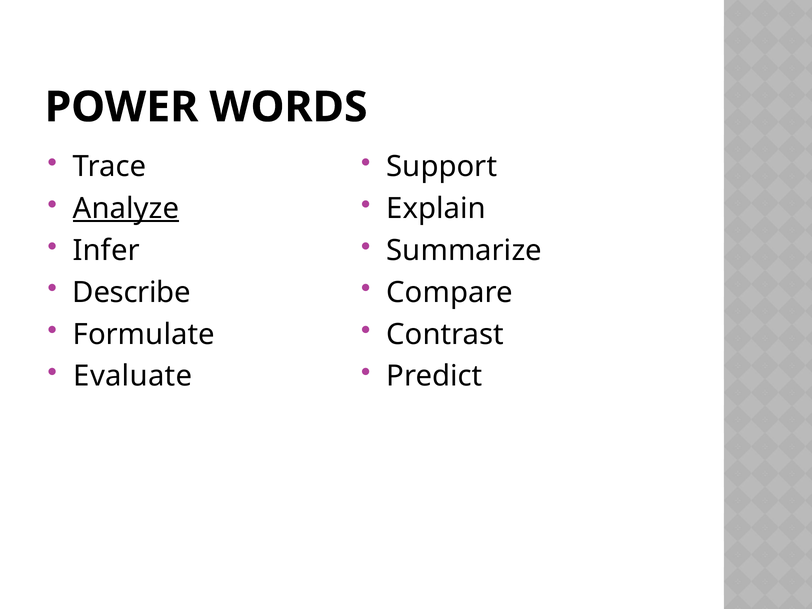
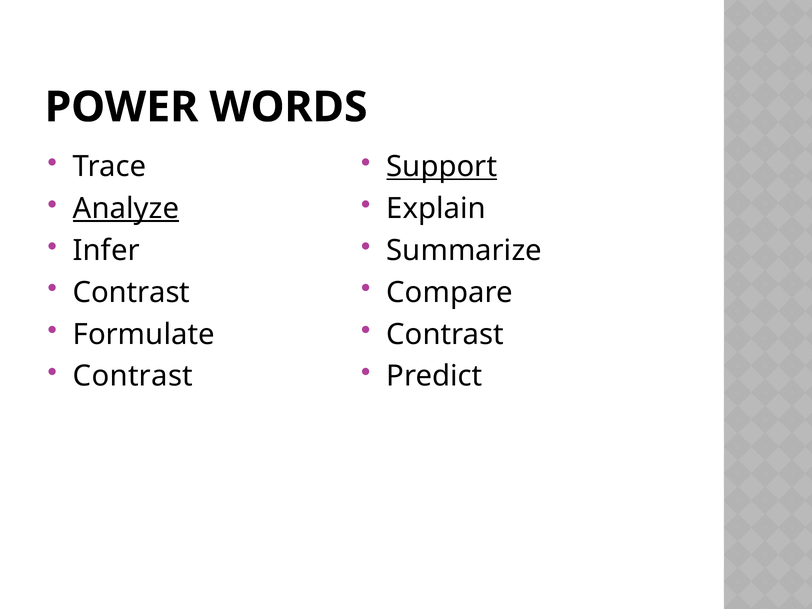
Support underline: none -> present
Describe at (132, 292): Describe -> Contrast
Evaluate at (133, 376): Evaluate -> Contrast
